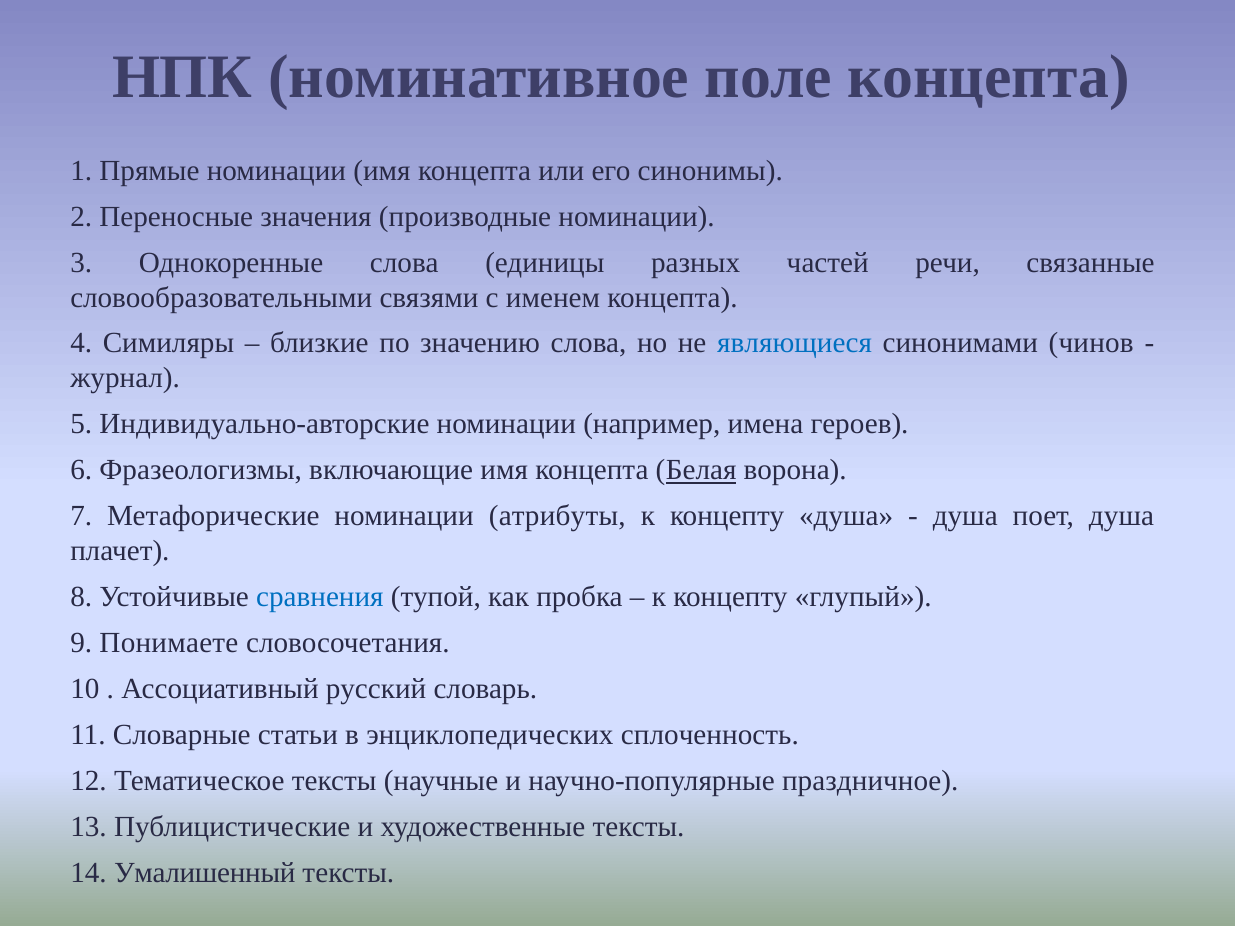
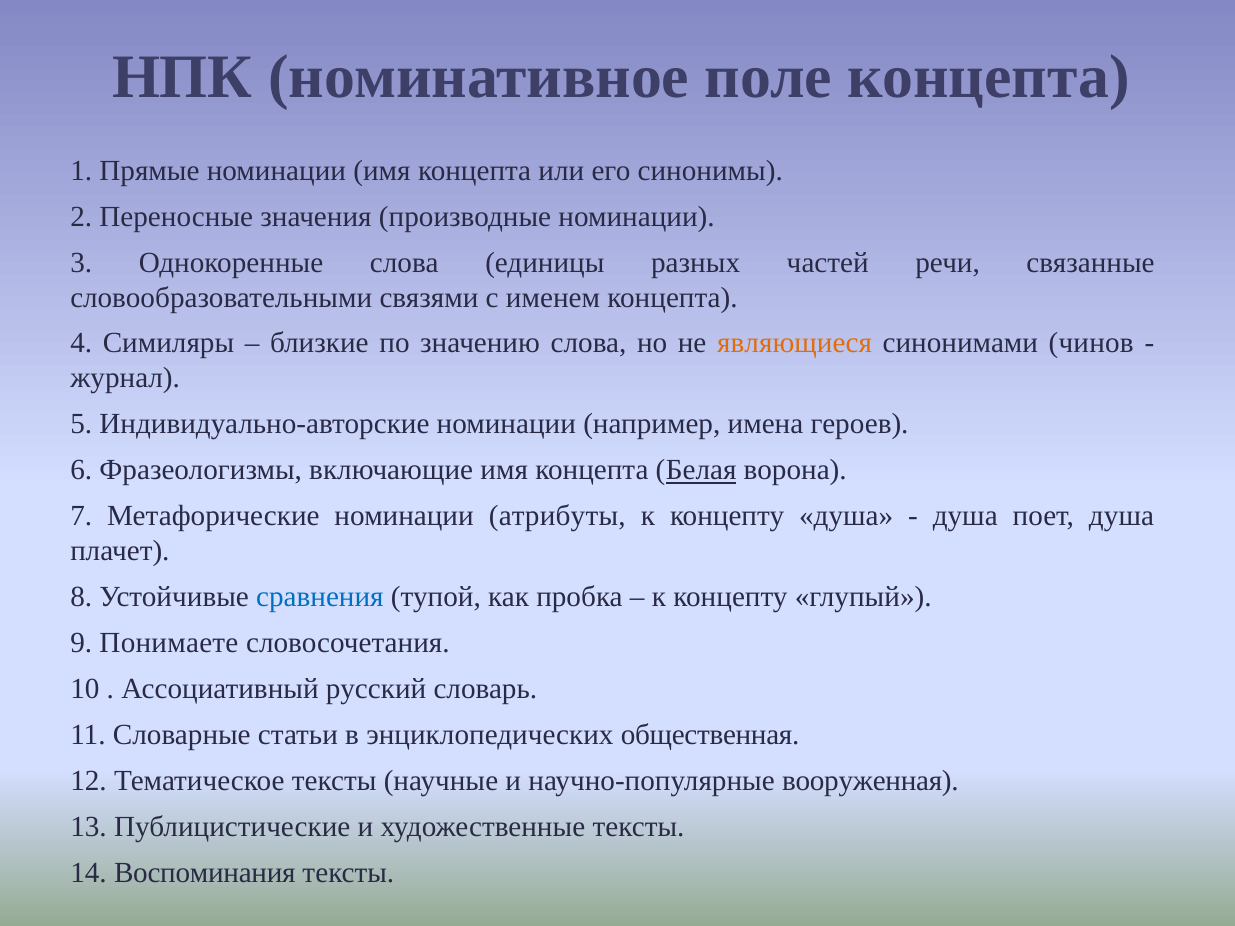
являющиеся colour: blue -> orange
сплоченность: сплоченность -> общественная
праздничное: праздничное -> вооруженная
Умалишенный: Умалишенный -> Воспоминания
